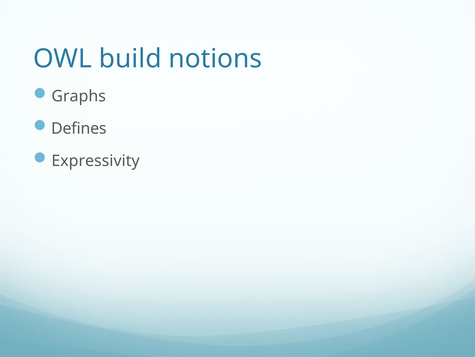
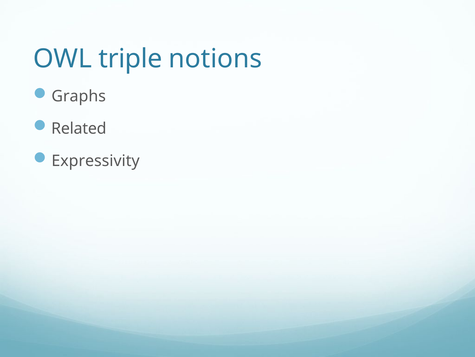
build: build -> triple
Defines: Defines -> Related
